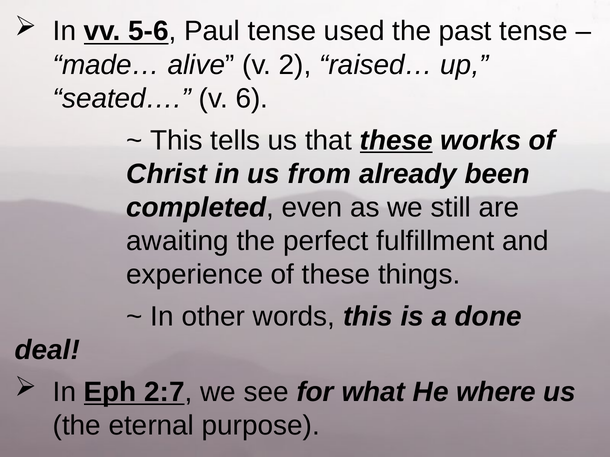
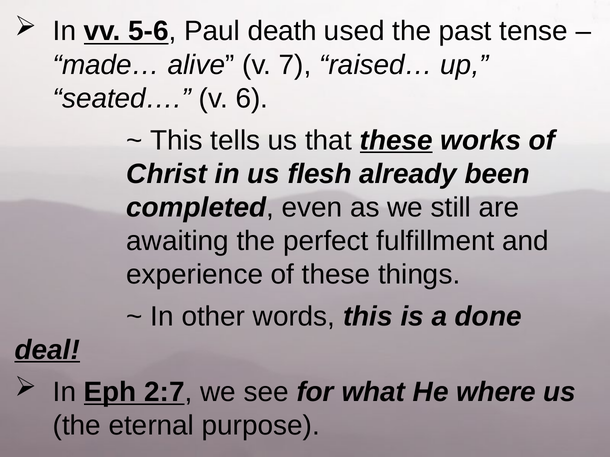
Paul tense: tense -> death
2: 2 -> 7
from: from -> flesh
deal underline: none -> present
